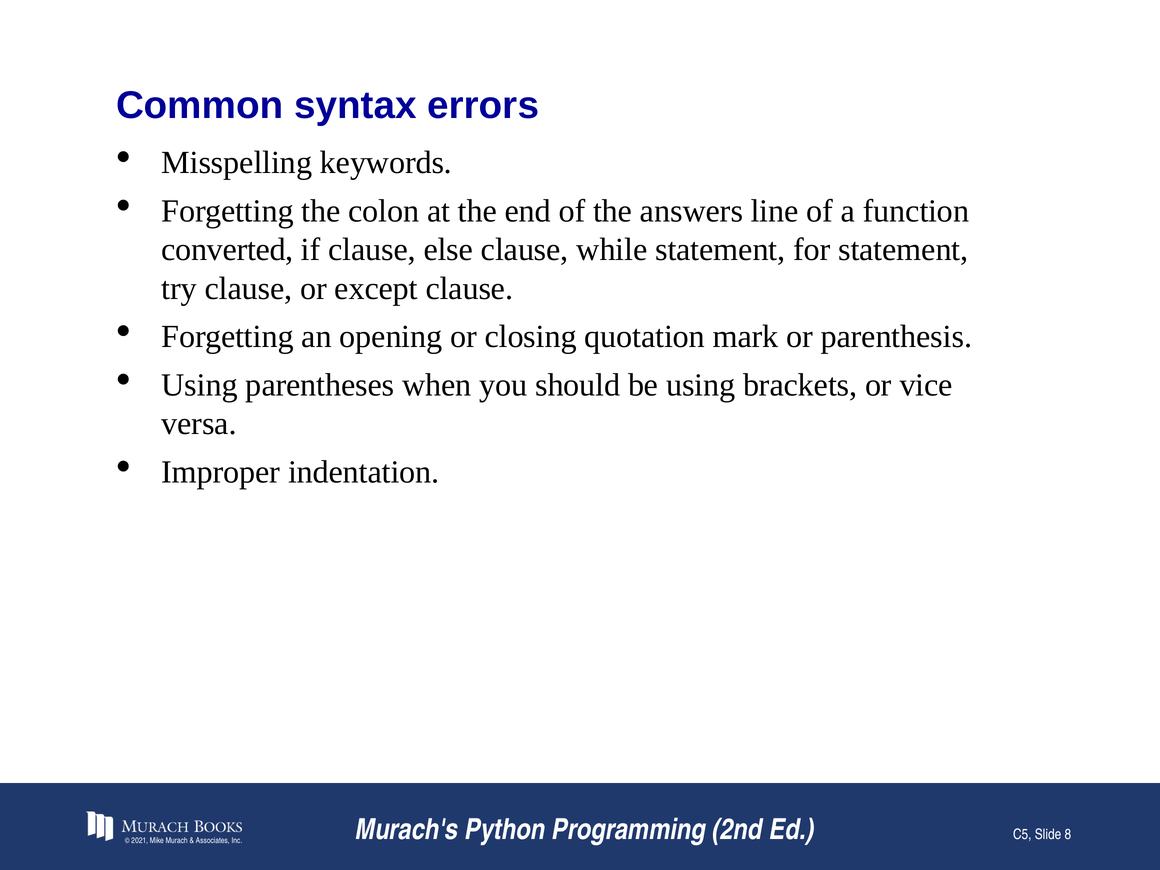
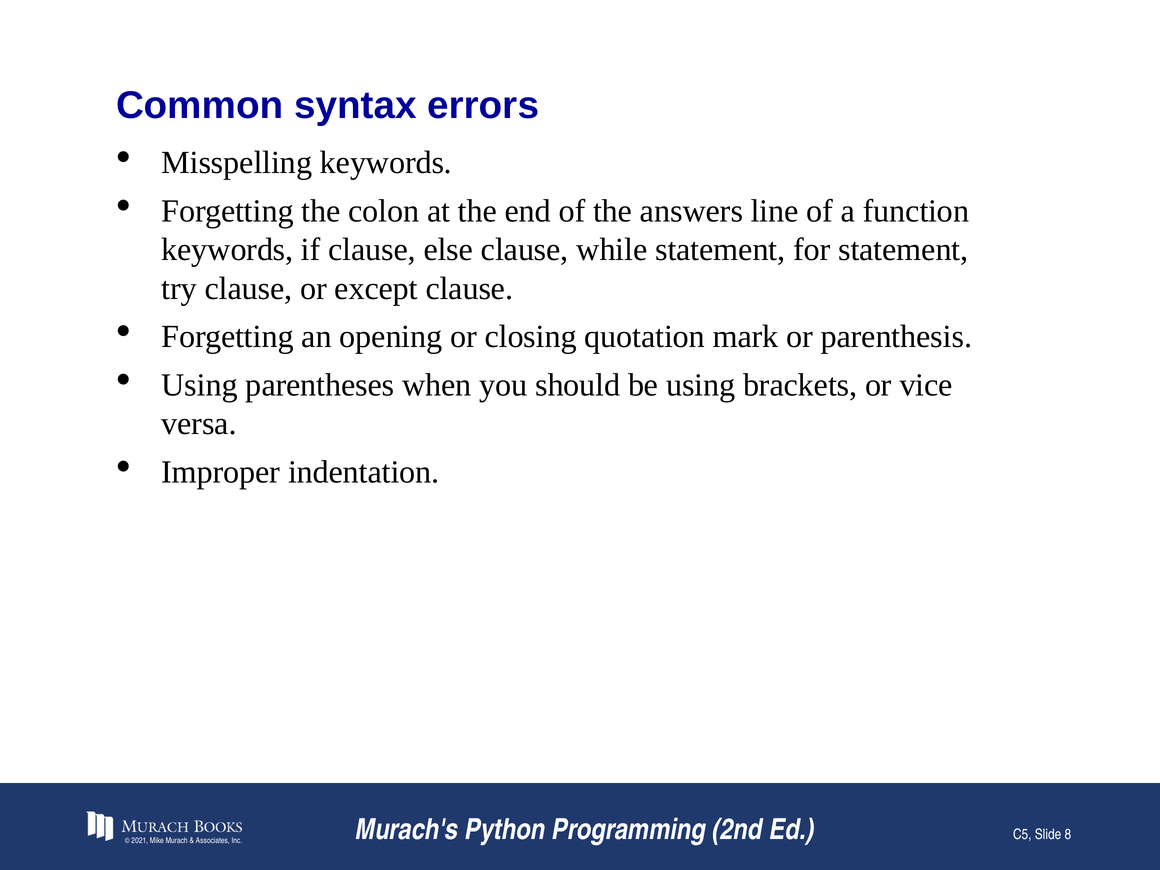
converted at (227, 250): converted -> keywords
